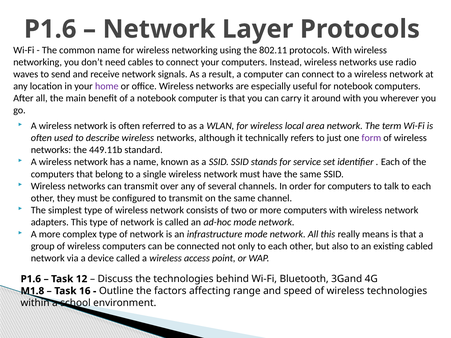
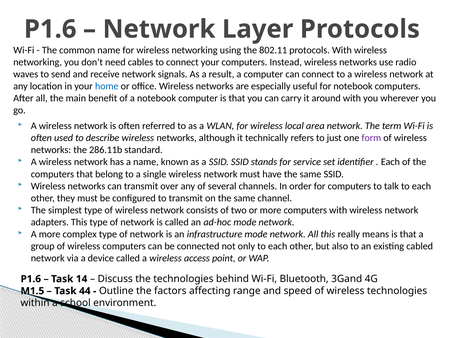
home colour: purple -> blue
449.11b: 449.11b -> 286.11b
12: 12 -> 14
M1.8: M1.8 -> M1.5
16: 16 -> 44
